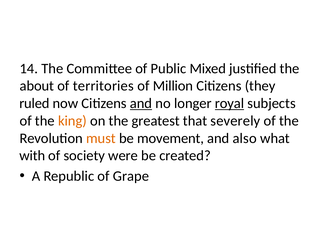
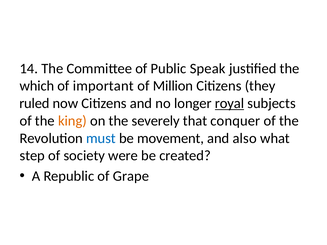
Mixed: Mixed -> Speak
about: about -> which
territories: territories -> important
and at (141, 103) underline: present -> none
greatest: greatest -> severely
severely: severely -> conquer
must colour: orange -> blue
with: with -> step
